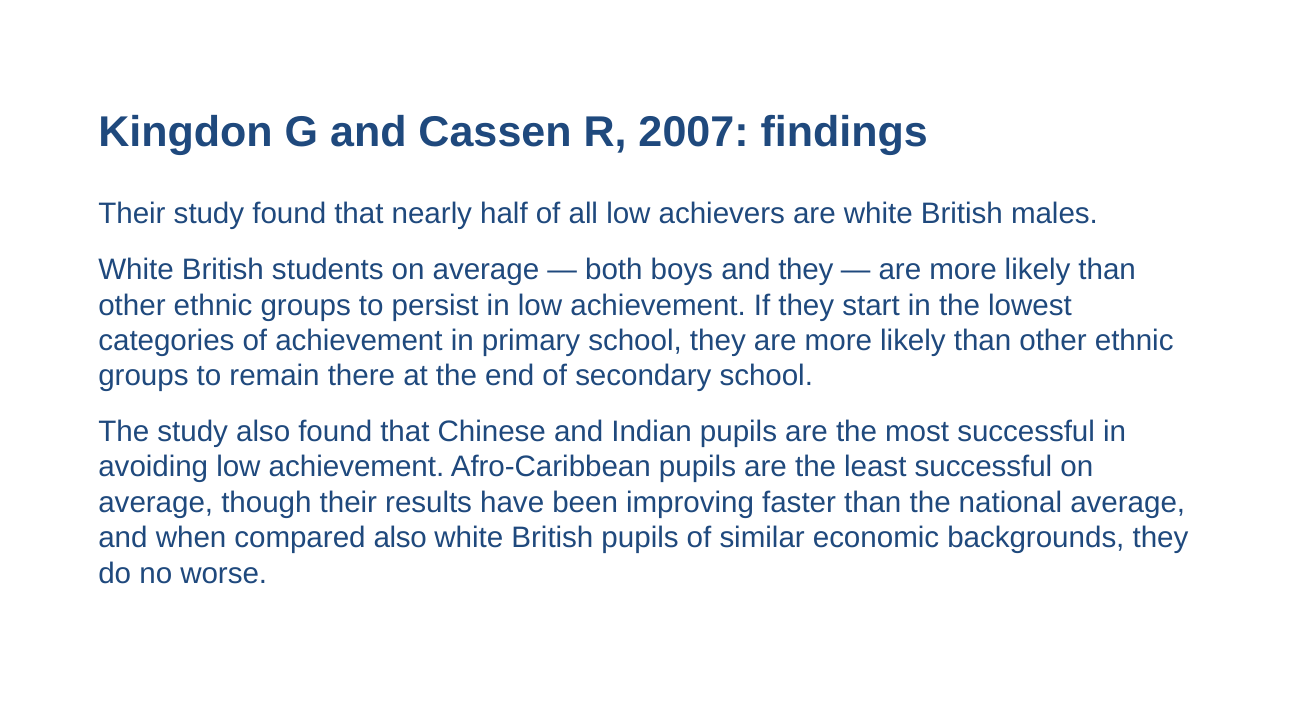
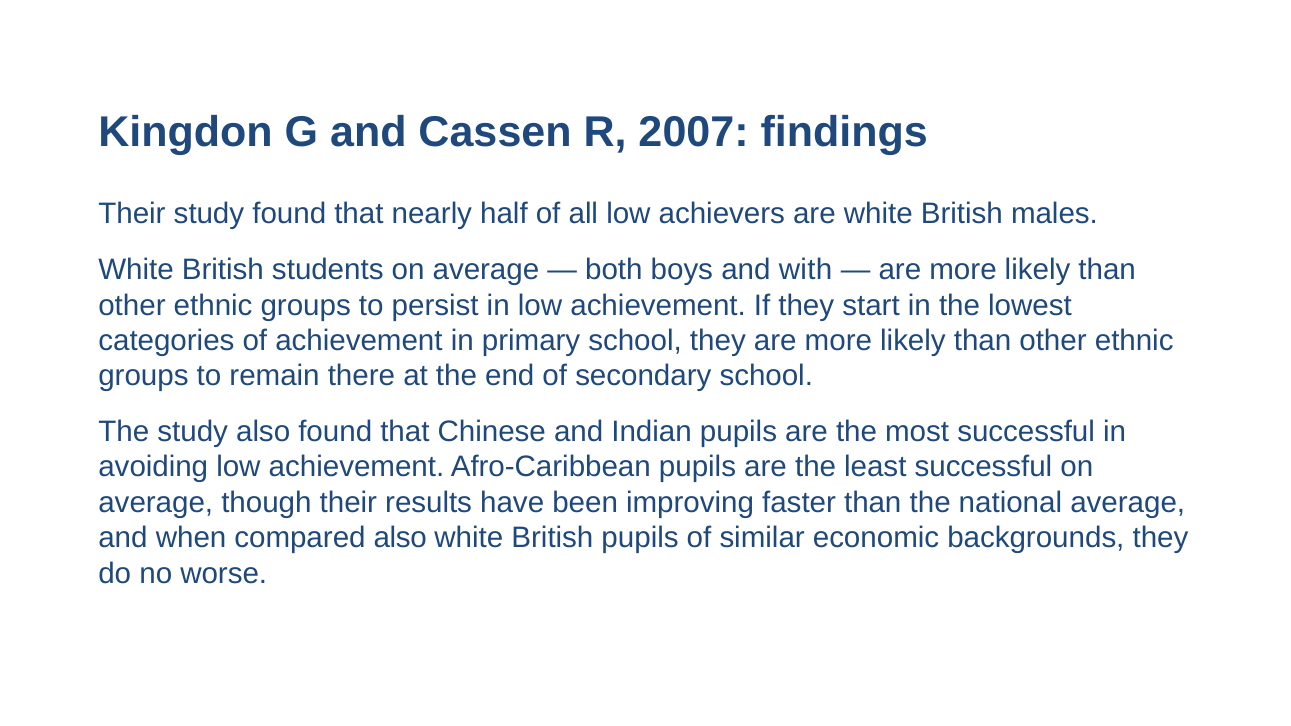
and they: they -> with
